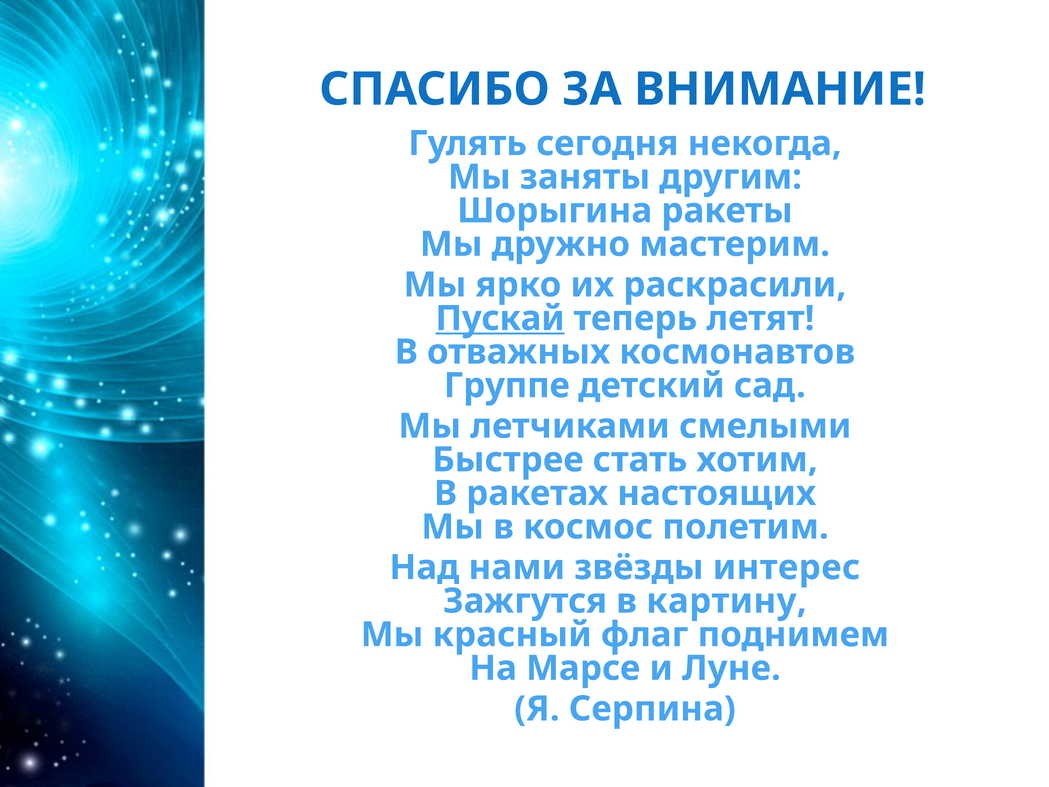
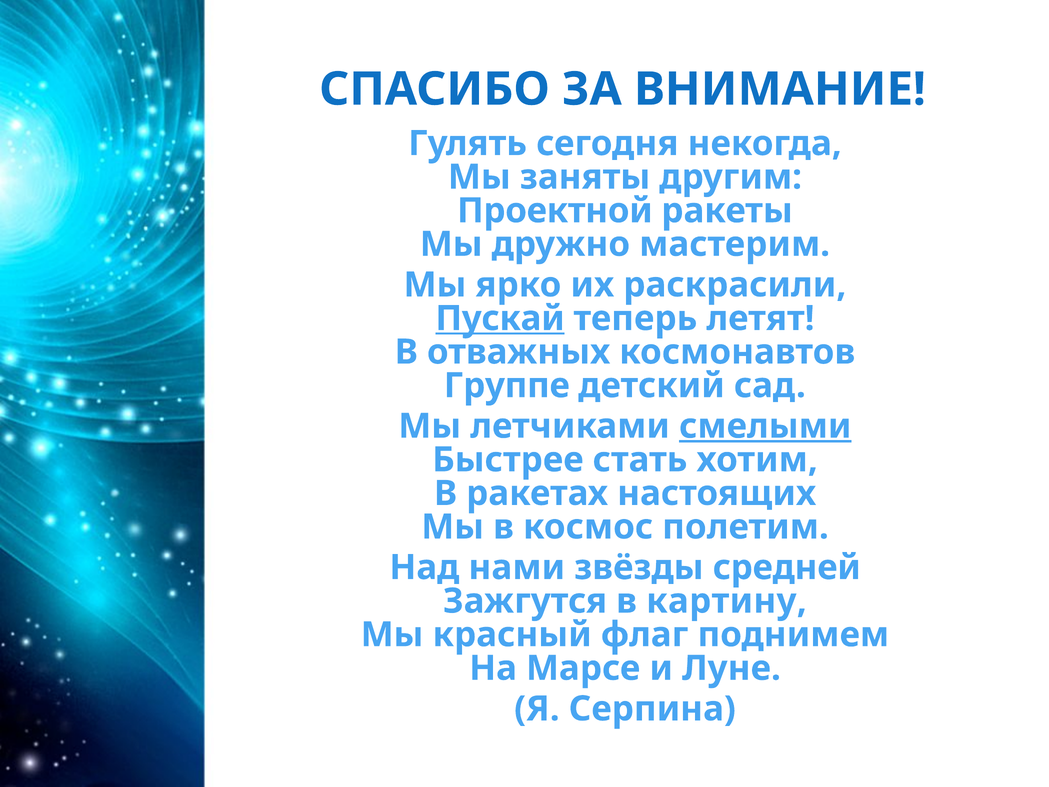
Шорыгина: Шорыгина -> Проектной
смелыми underline: none -> present
интерес: интерес -> средней
